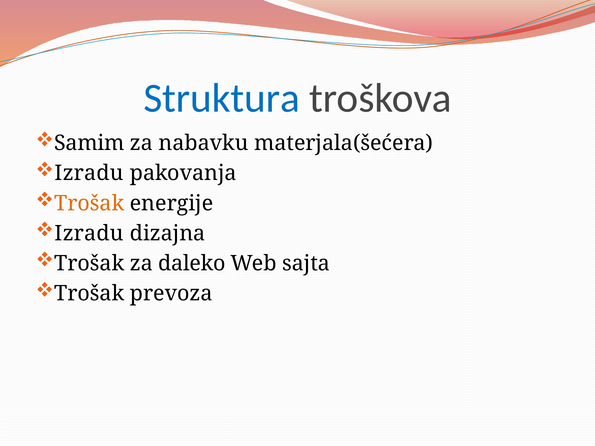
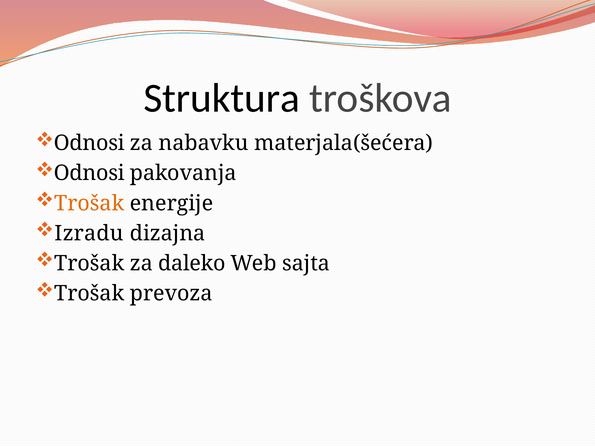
Struktura colour: blue -> black
Samim at (89, 143): Samim -> Odnosi
Izradu at (89, 173): Izradu -> Odnosi
